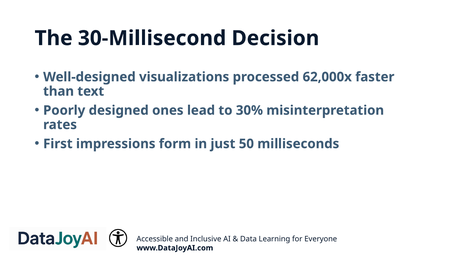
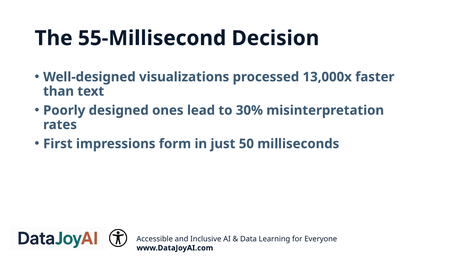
30-Millisecond: 30-Millisecond -> 55-Millisecond
62,000x: 62,000x -> 13,000x
